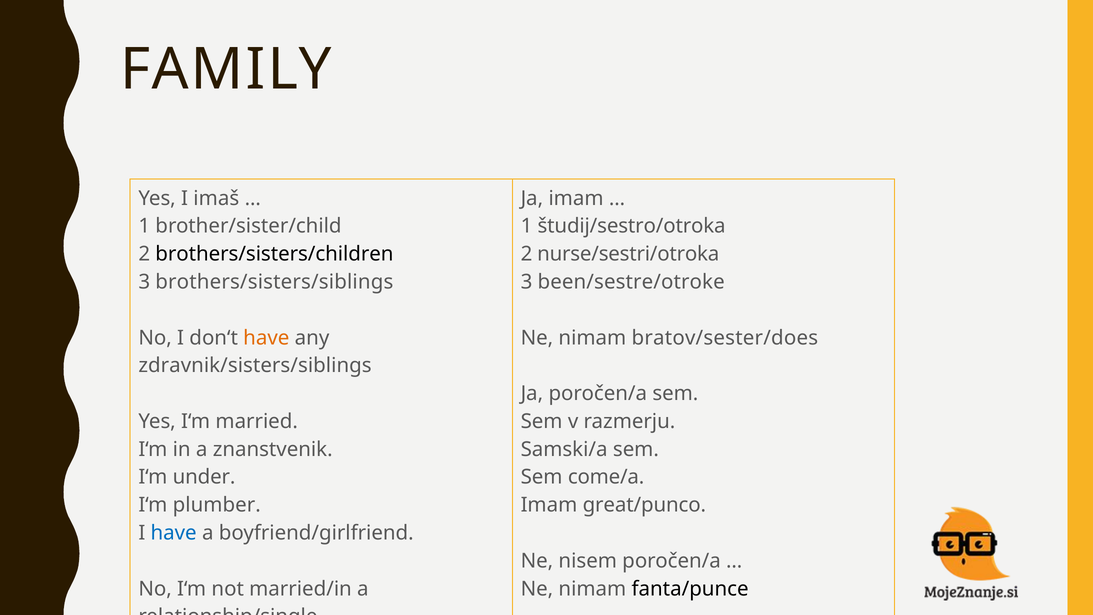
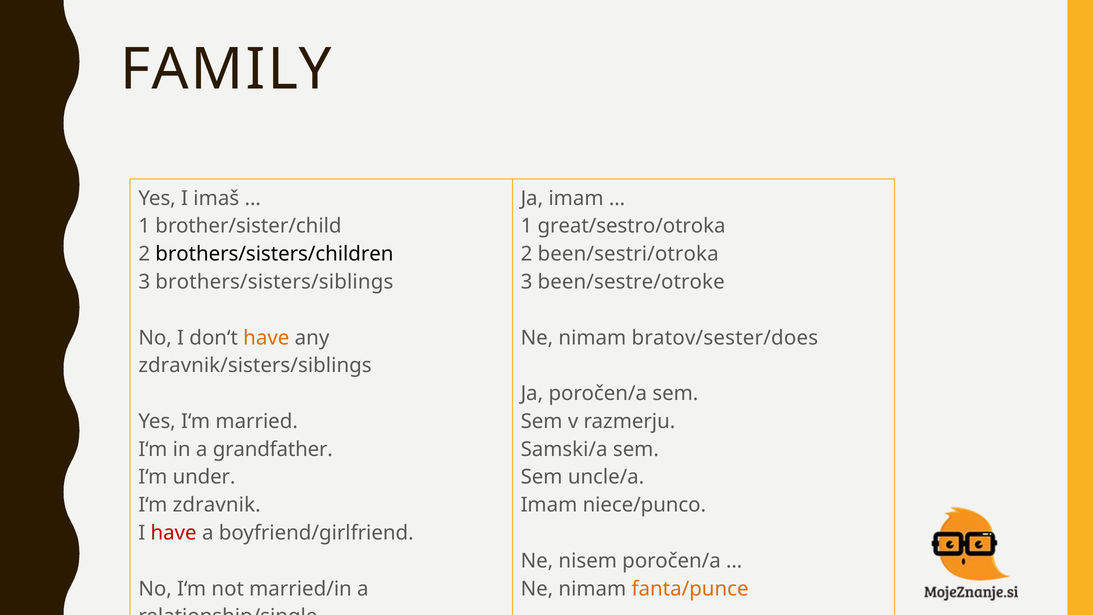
študij/sestro/otroka: študij/sestro/otroka -> great/sestro/otroka
nurse/sestri/otroka: nurse/sestri/otroka -> been/sestri/otroka
znanstvenik: znanstvenik -> grandfather
come/a: come/a -> uncle/a
plumber: plumber -> zdravnik
great/punco: great/punco -> niece/punco
have at (174, 533) colour: blue -> red
fanta/punce colour: black -> orange
